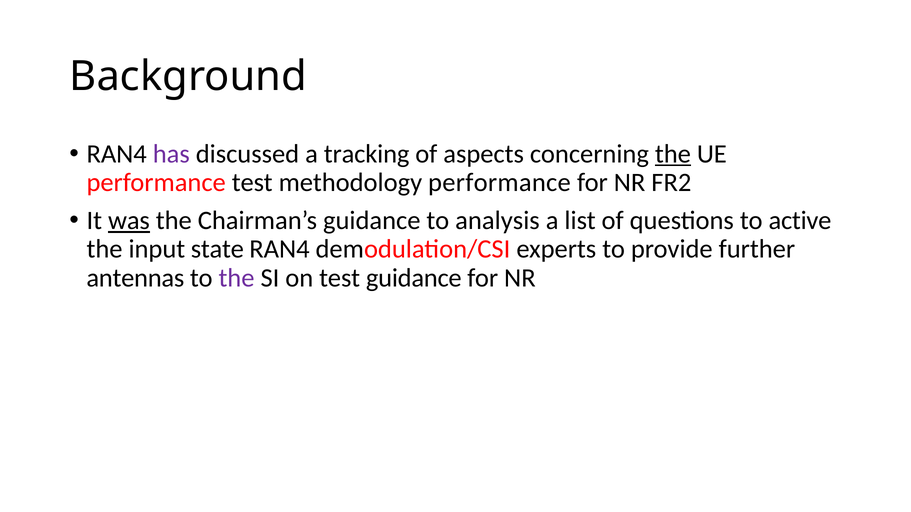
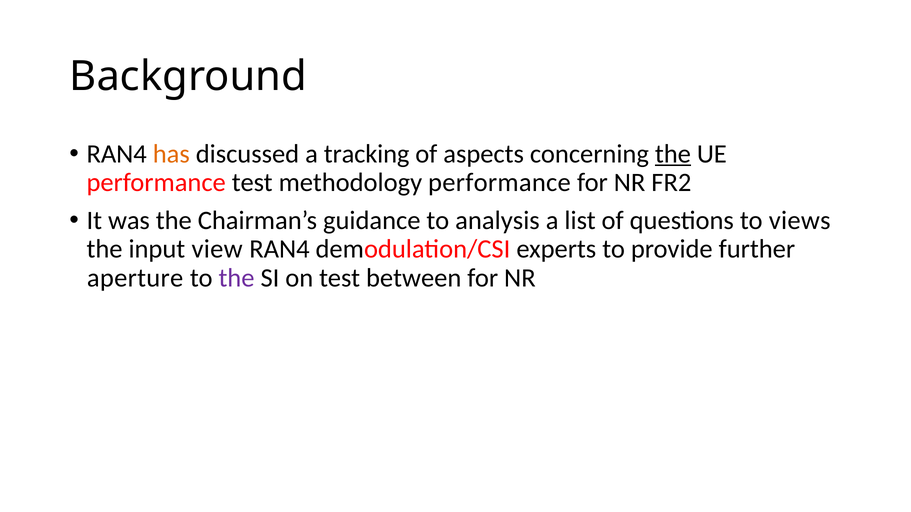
has colour: purple -> orange
was underline: present -> none
active: active -> views
state: state -> view
antennas: antennas -> aperture
test guidance: guidance -> between
